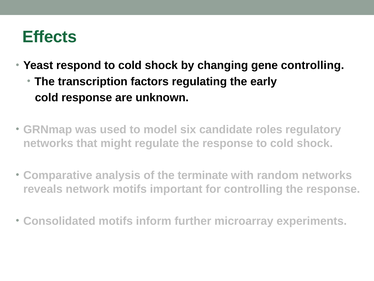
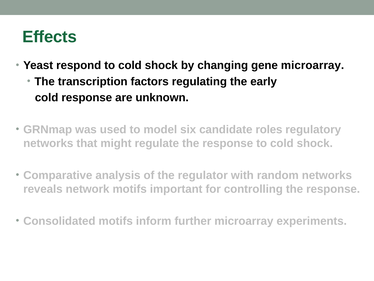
gene controlling: controlling -> microarray
terminate: terminate -> regulator
